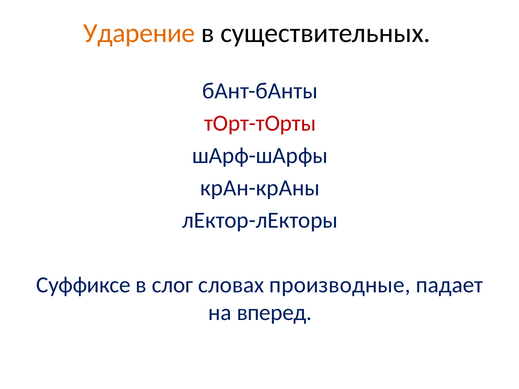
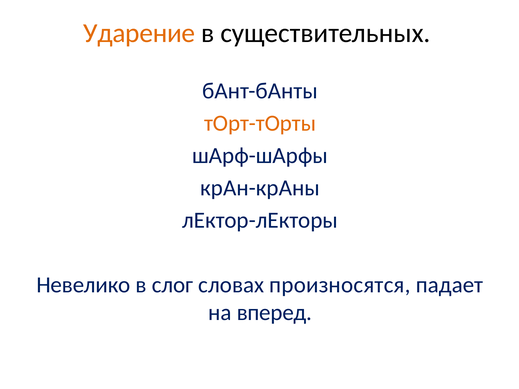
тОрт-тОрты colour: red -> orange
Суффиксе: Суффиксе -> Невелико
производные: производные -> произносятся
